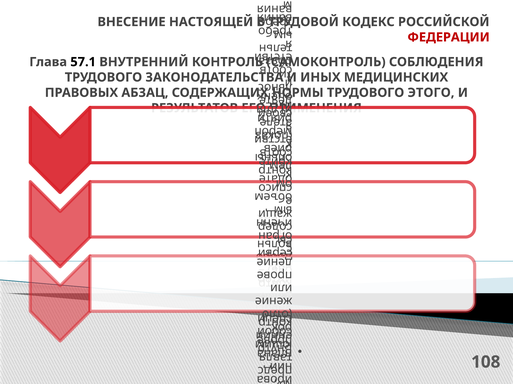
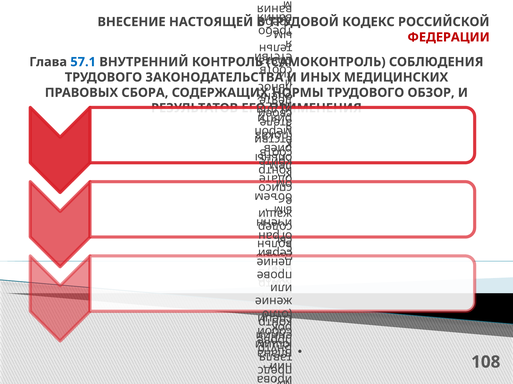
57.1 colour: black -> blue
АБЗАЦ: АБЗАЦ -> СБОРА
ЭТОГО: ЭТОГО -> ОБЗОР
